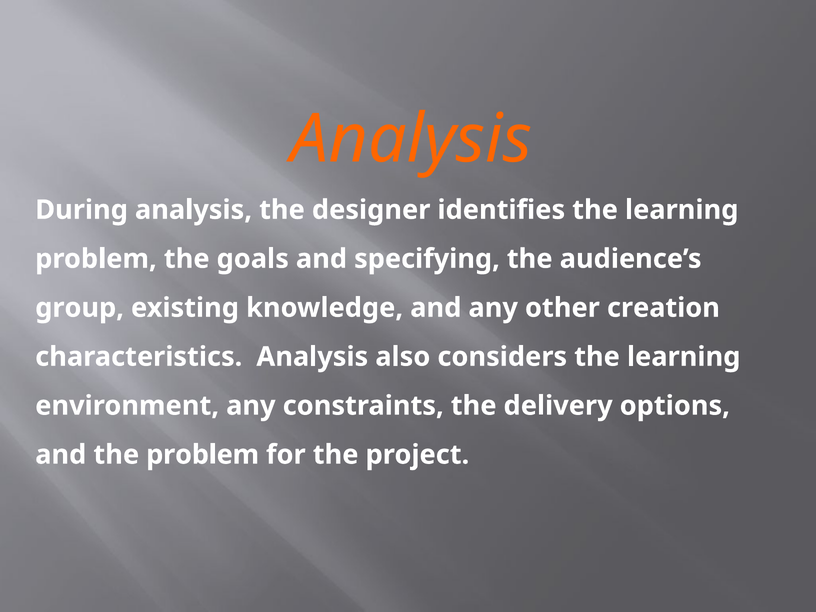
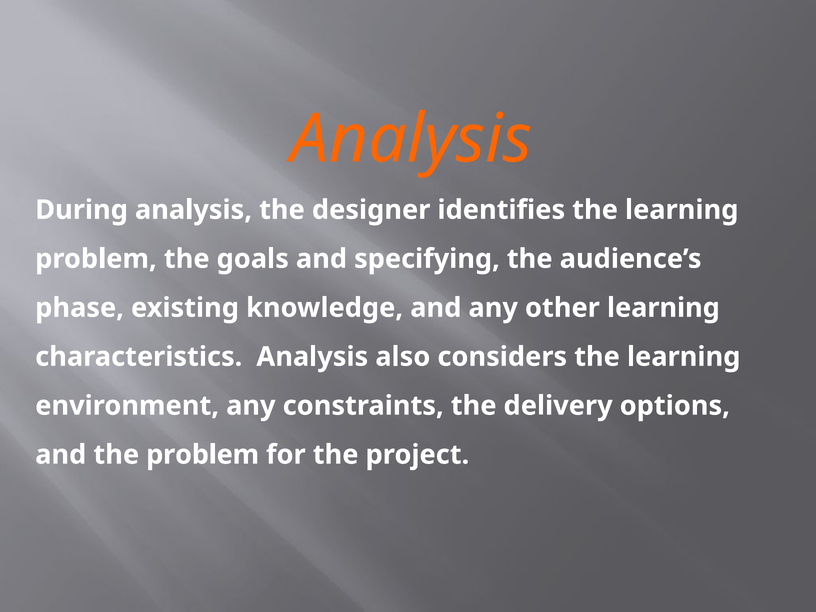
group: group -> phase
other creation: creation -> learning
